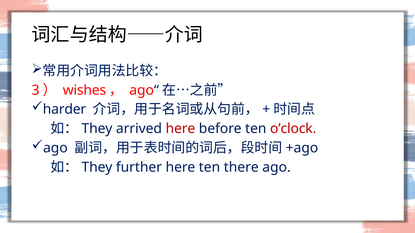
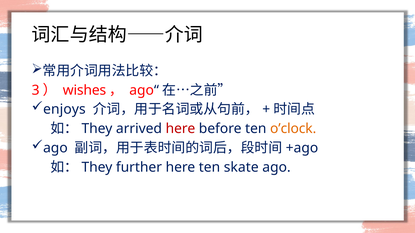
harder: harder -> enjoys
o’clock colour: red -> orange
there: there -> skate
